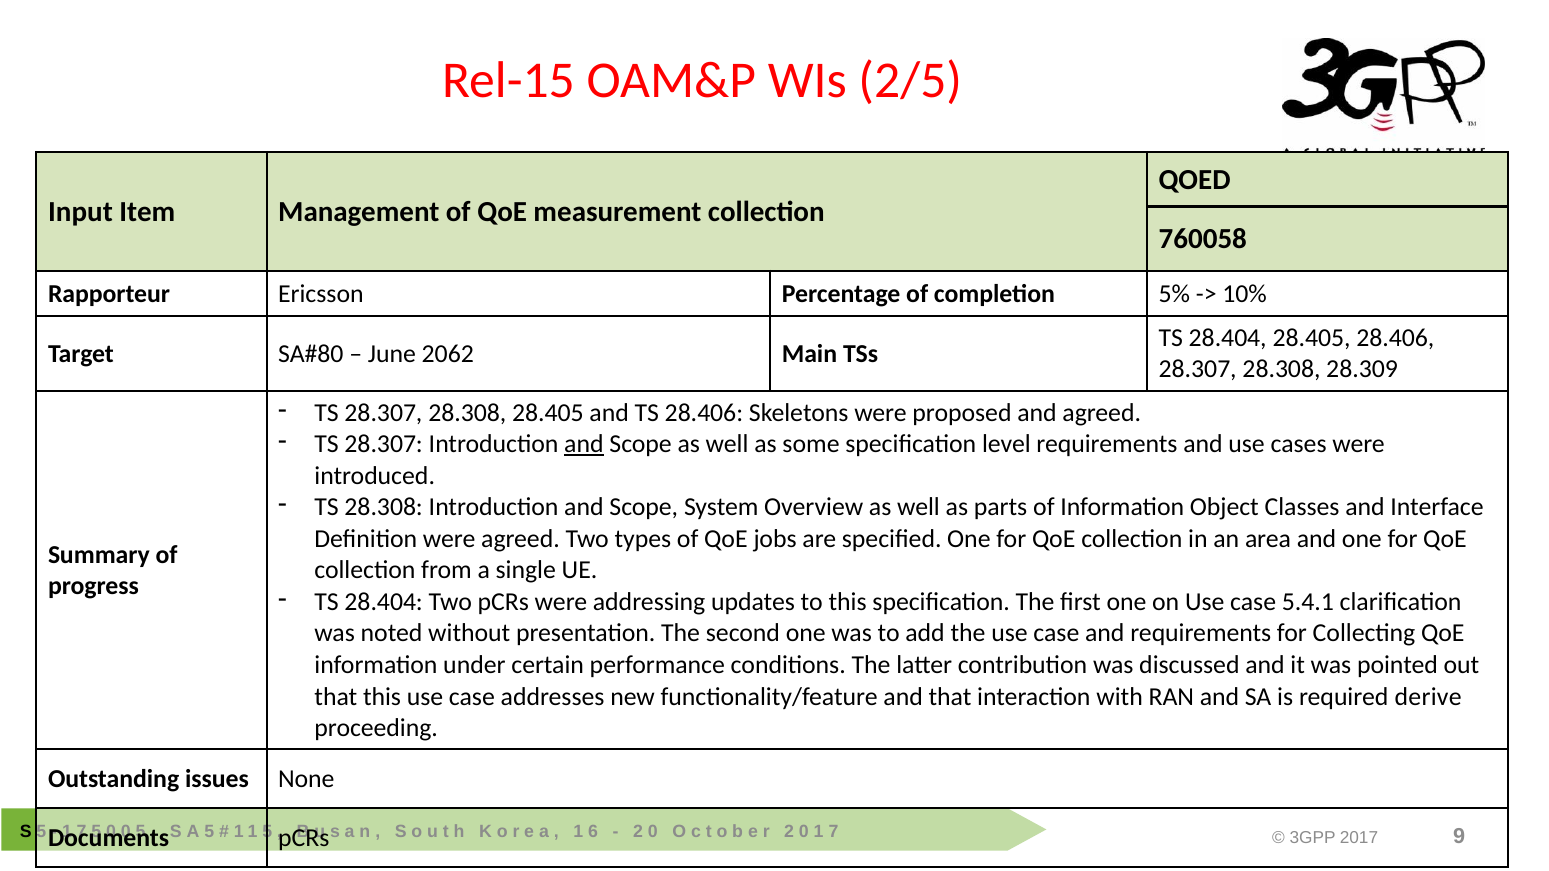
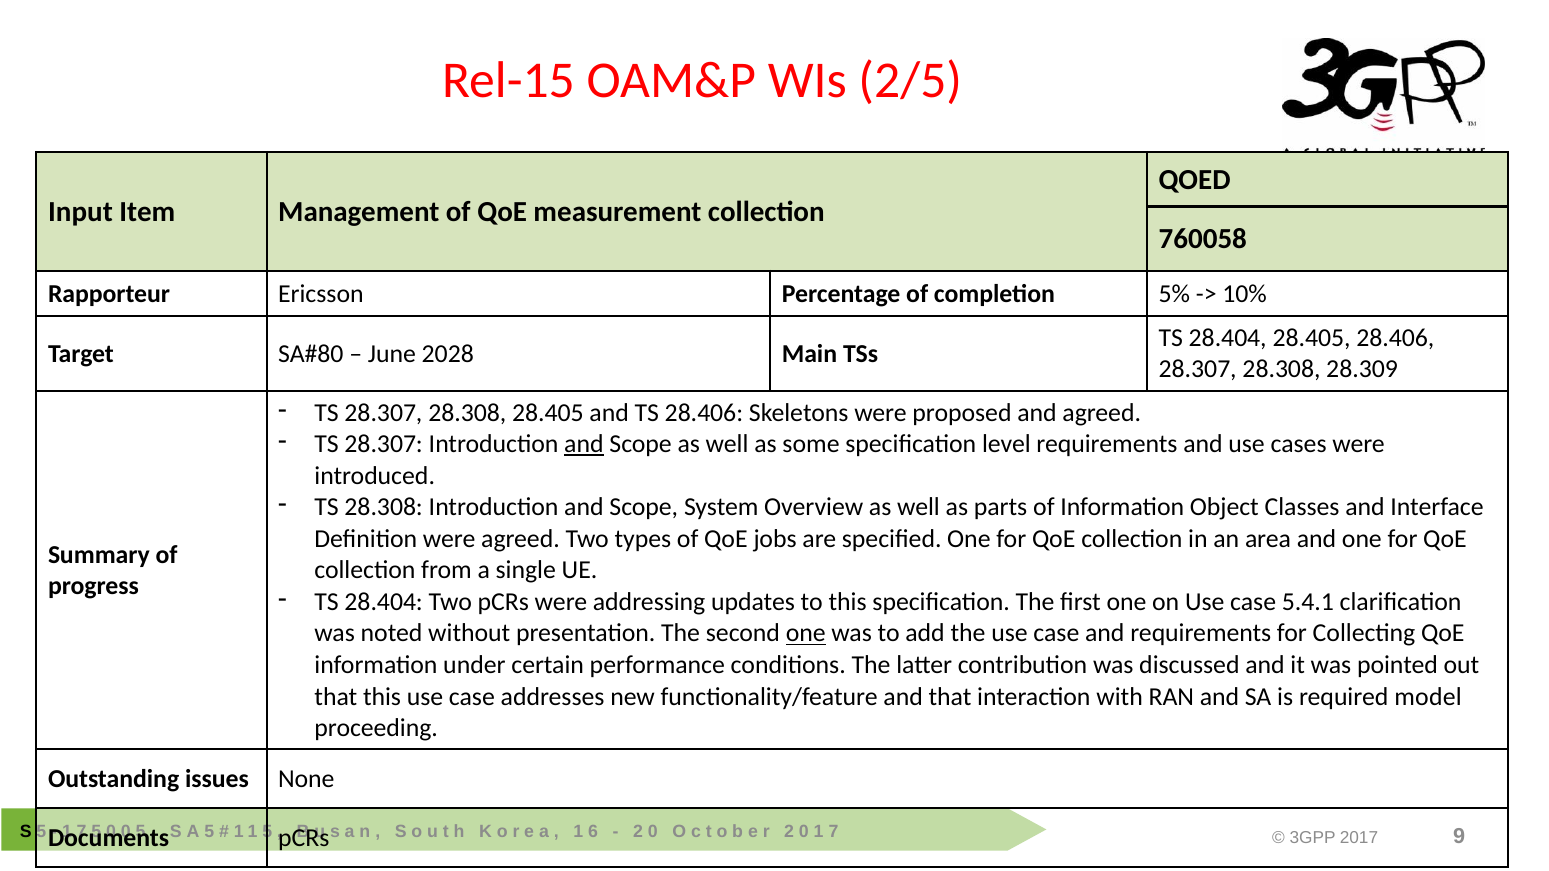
2062: 2062 -> 2028
one at (806, 634) underline: none -> present
derive: derive -> model
